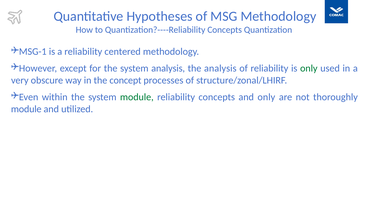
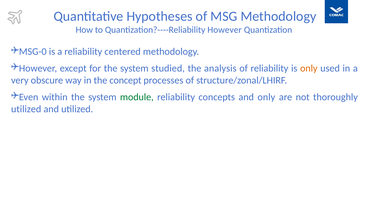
Quantization?----Reliability Concepts: Concepts -> However
MSG-1: MSG-1 -> MSG-0
system analysis: analysis -> studied
only at (309, 68) colour: green -> orange
module at (26, 109): module -> utilized
